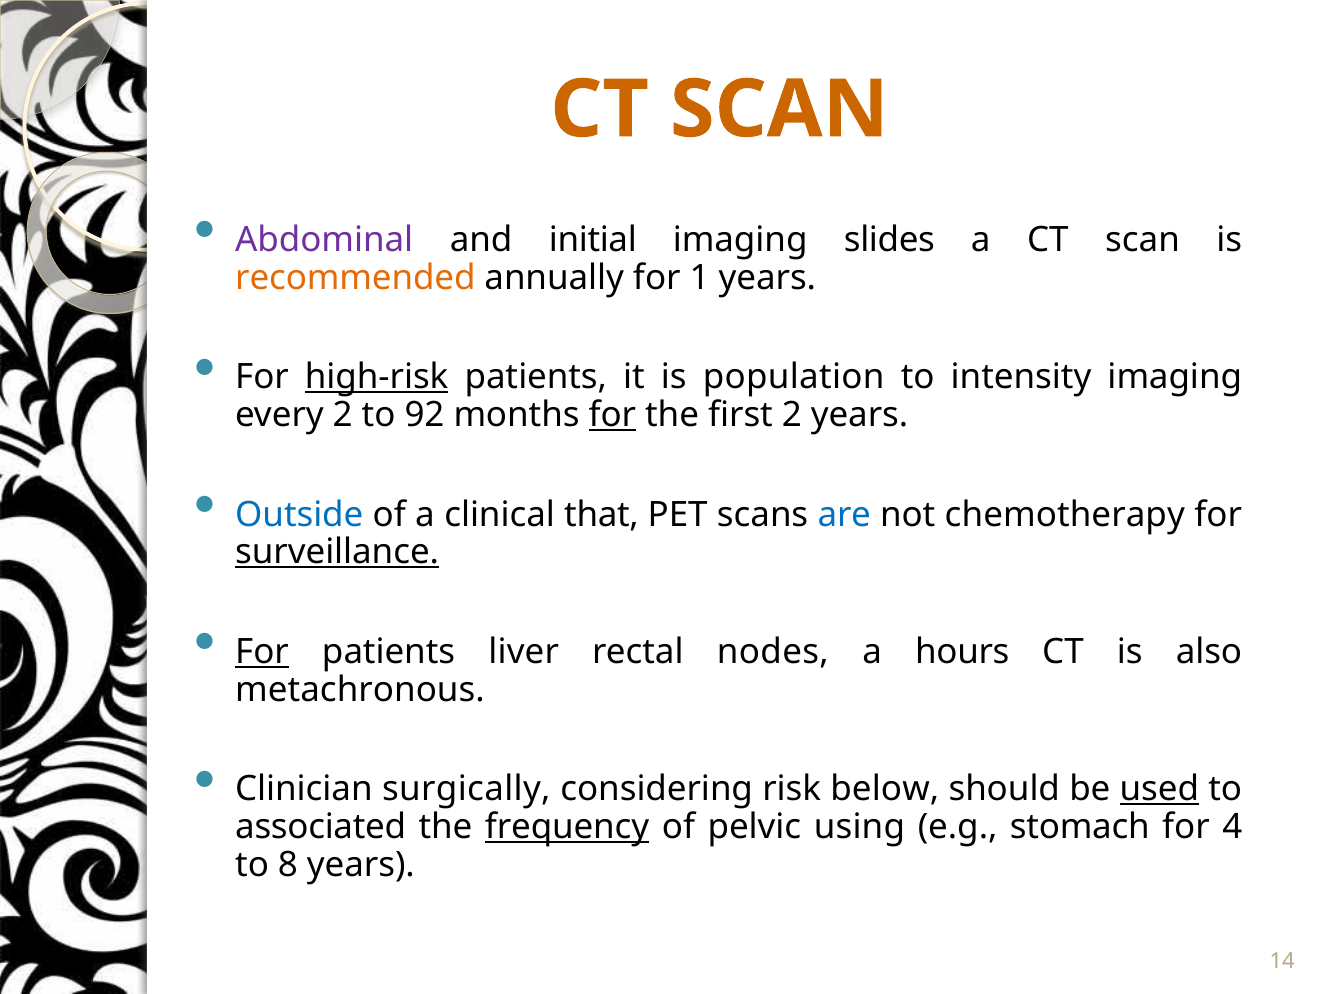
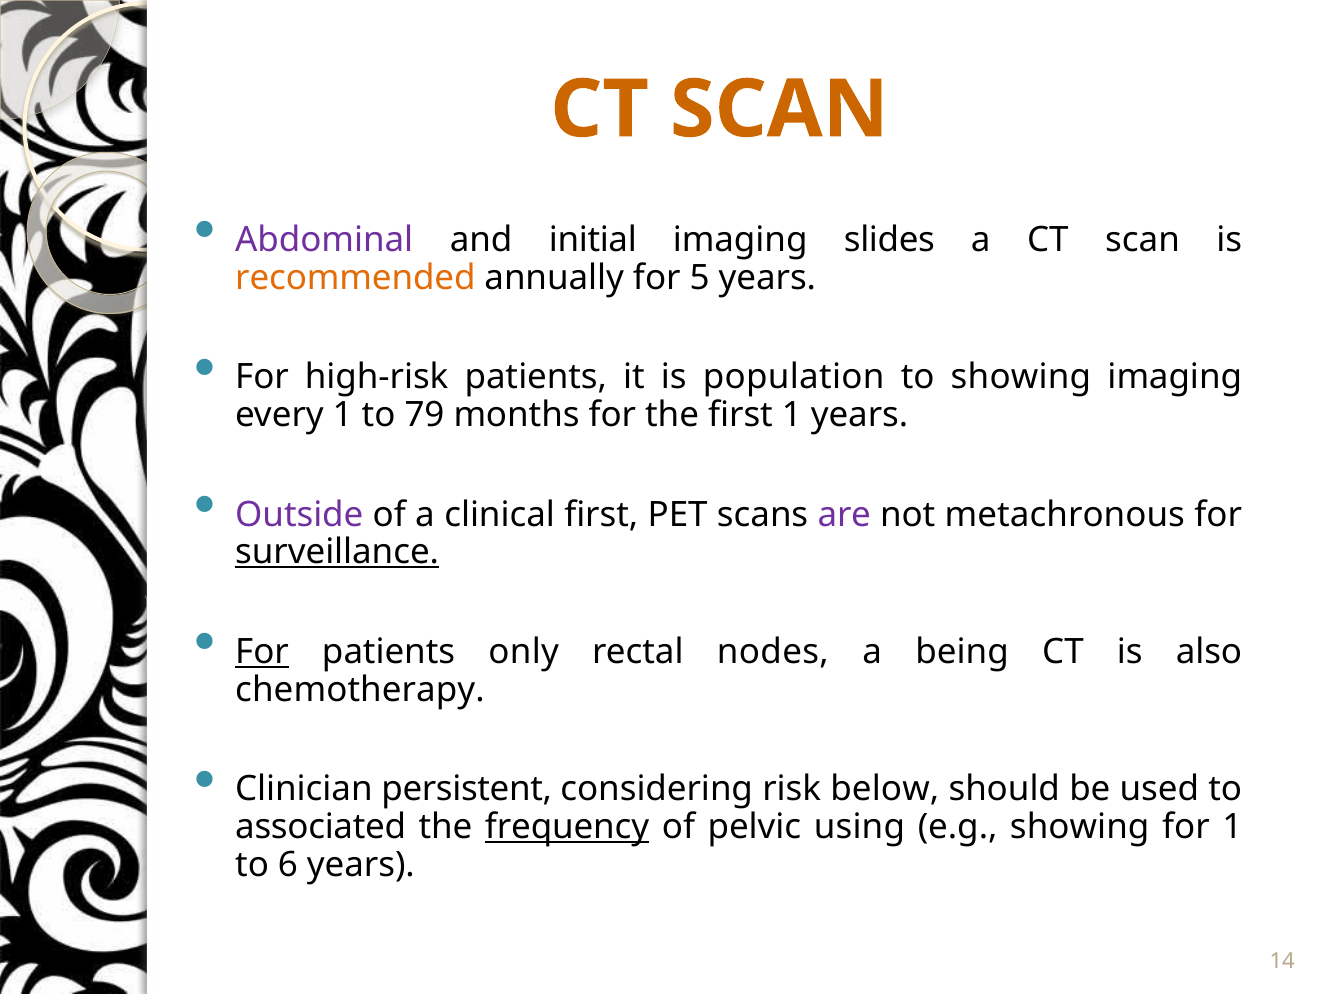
1: 1 -> 5
high-risk underline: present -> none
to intensity: intensity -> showing
every 2: 2 -> 1
92: 92 -> 79
for at (612, 415) underline: present -> none
first 2: 2 -> 1
Outside colour: blue -> purple
clinical that: that -> first
are colour: blue -> purple
chemotherapy: chemotherapy -> metachronous
liver: liver -> only
hours: hours -> being
metachronous: metachronous -> chemotherapy
surgically: surgically -> persistent
used underline: present -> none
e.g stomach: stomach -> showing
for 4: 4 -> 1
8: 8 -> 6
